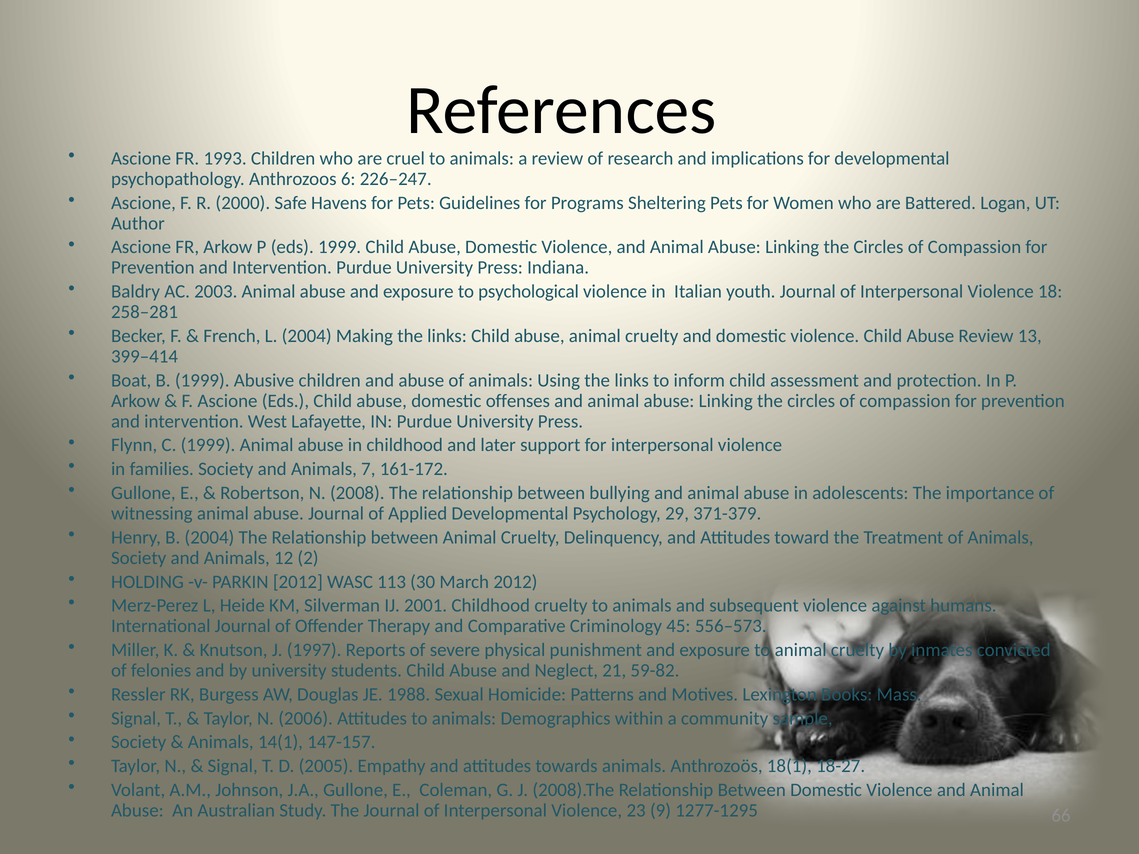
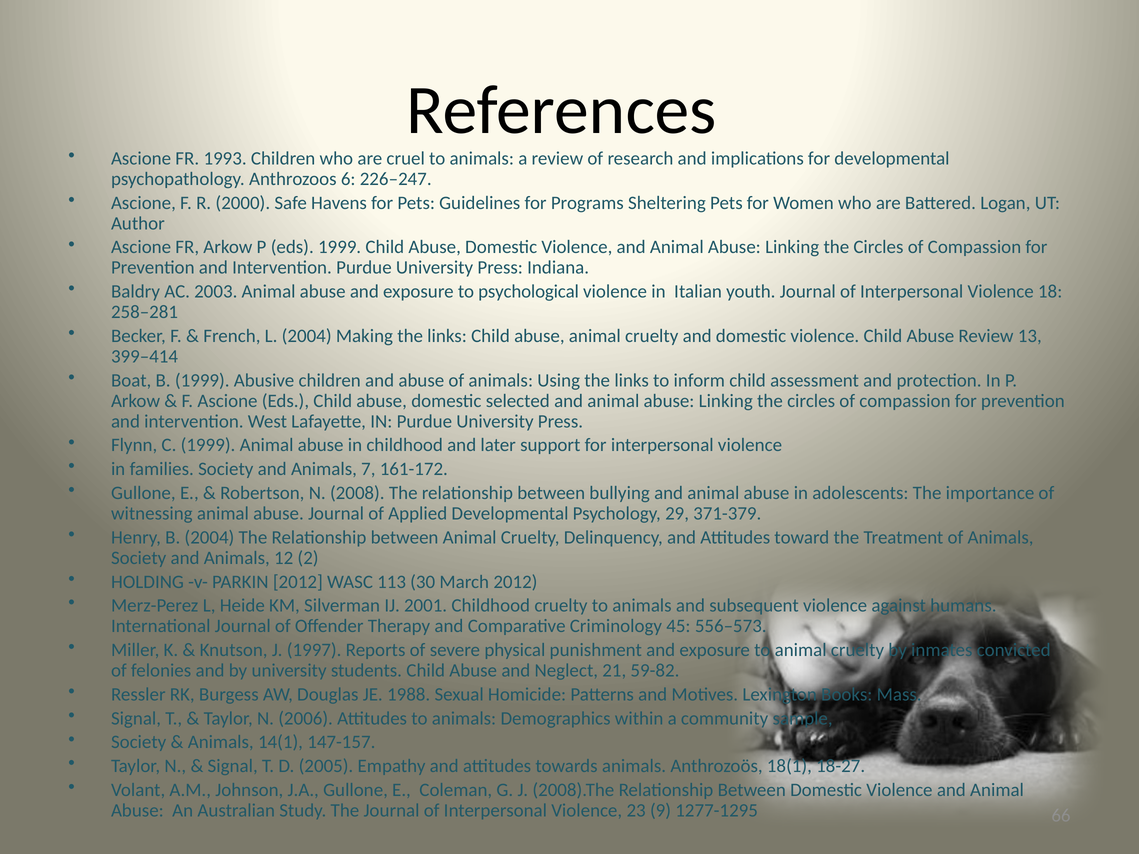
offenses: offenses -> selected
